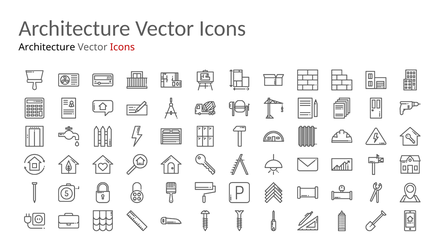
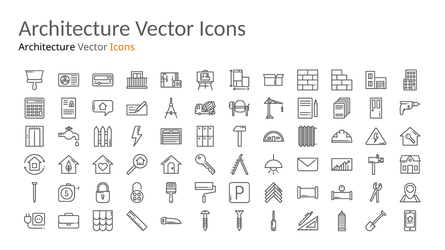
Icons at (122, 47) colour: red -> orange
